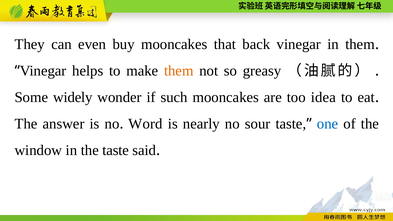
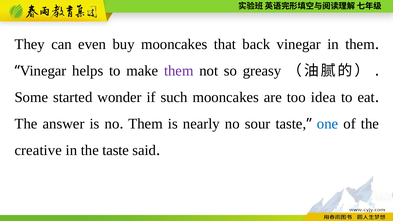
them at (179, 71) colour: orange -> purple
widely: widely -> started
Word at (145, 124): Word -> Them
window: window -> creative
